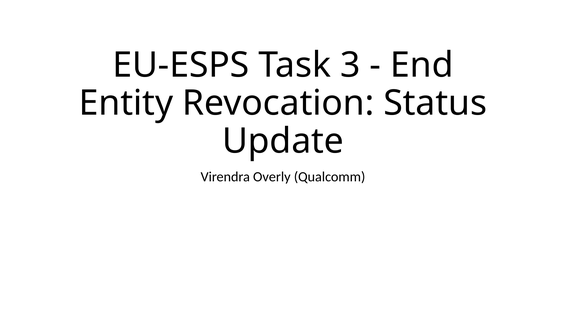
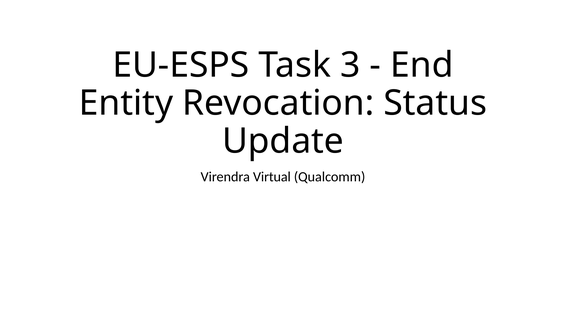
Overly: Overly -> Virtual
